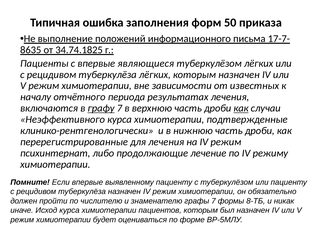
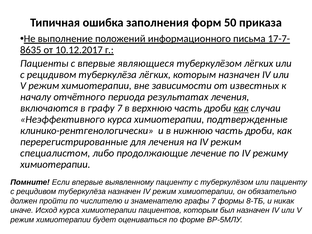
34.74.1825: 34.74.1825 -> 10.12.2017
графу underline: present -> none
психинтернат: психинтернат -> специалистом
